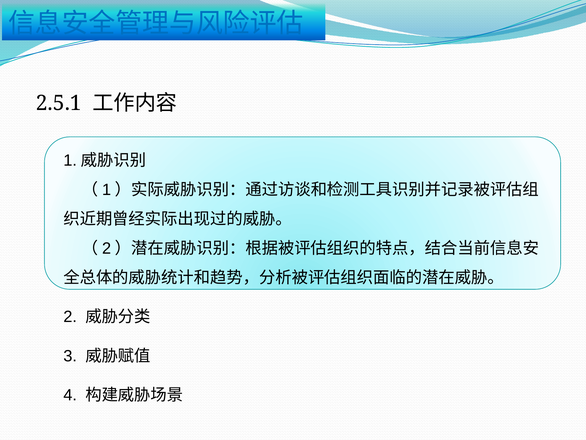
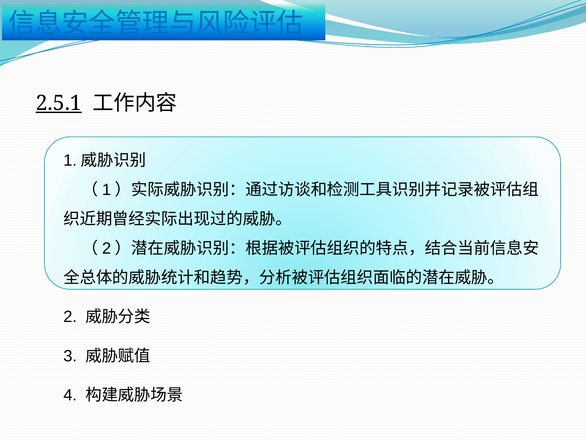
2.5.1 underline: none -> present
